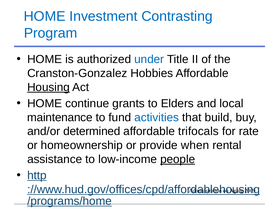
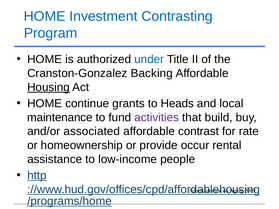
Hobbies: Hobbies -> Backing
Elders: Elders -> Heads
activities colour: blue -> purple
determined: determined -> associated
trifocals: trifocals -> contrast
when: when -> occur
people underline: present -> none
